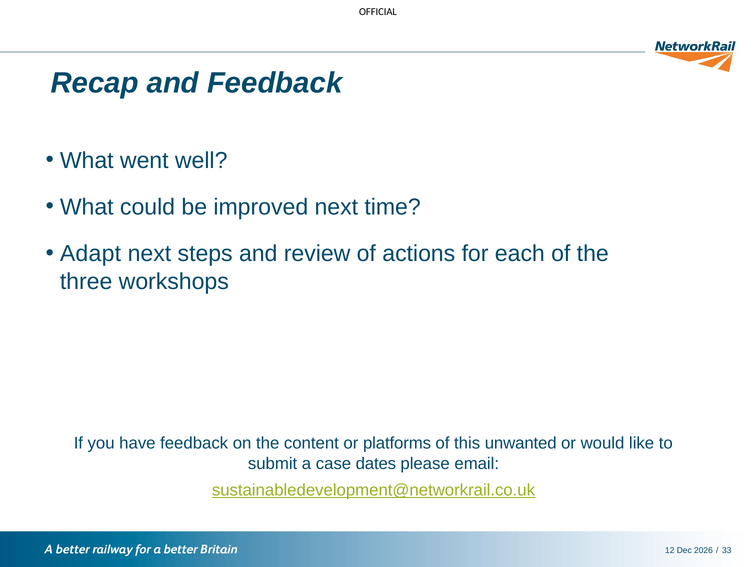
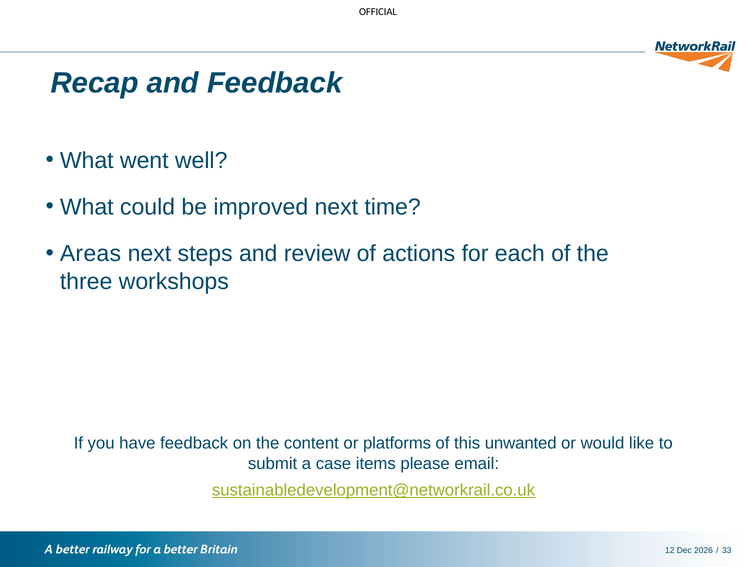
Adapt: Adapt -> Areas
dates: dates -> items
